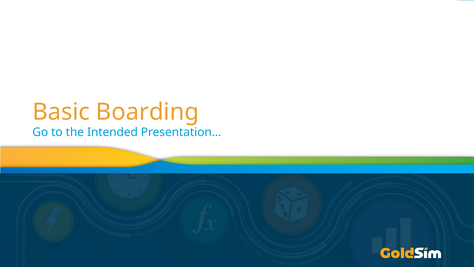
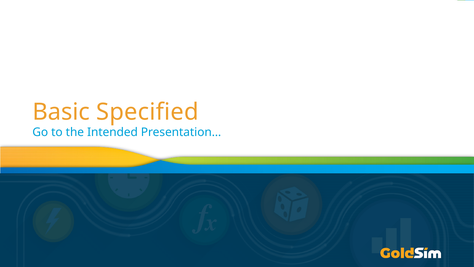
Boarding: Boarding -> Specified
